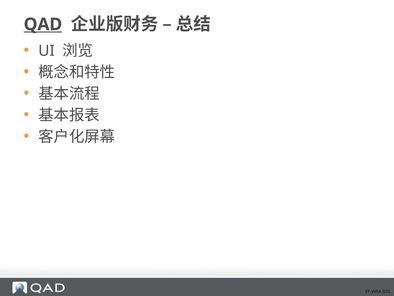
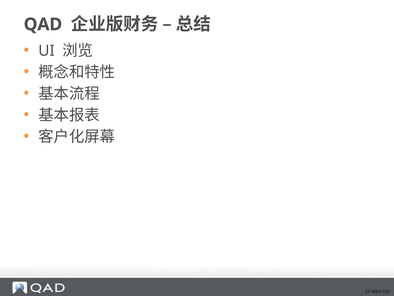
QAD underline: present -> none
